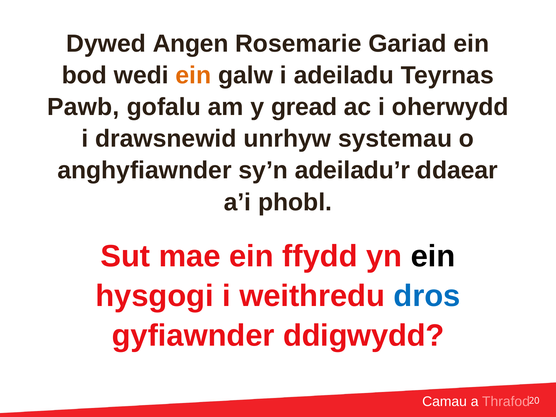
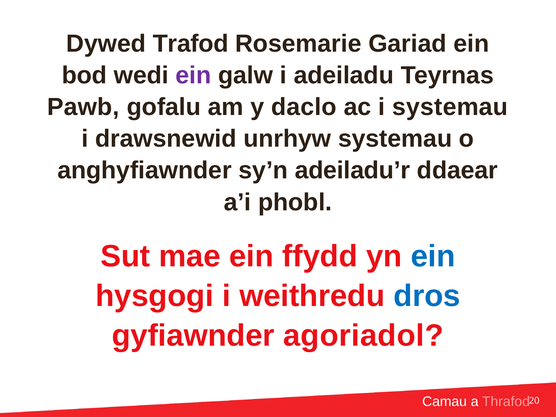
Angen: Angen -> Trafod
ein at (193, 75) colour: orange -> purple
gread: gread -> daclo
i oherwydd: oherwydd -> systemau
ein at (433, 256) colour: black -> blue
ddigwydd: ddigwydd -> agoriadol
